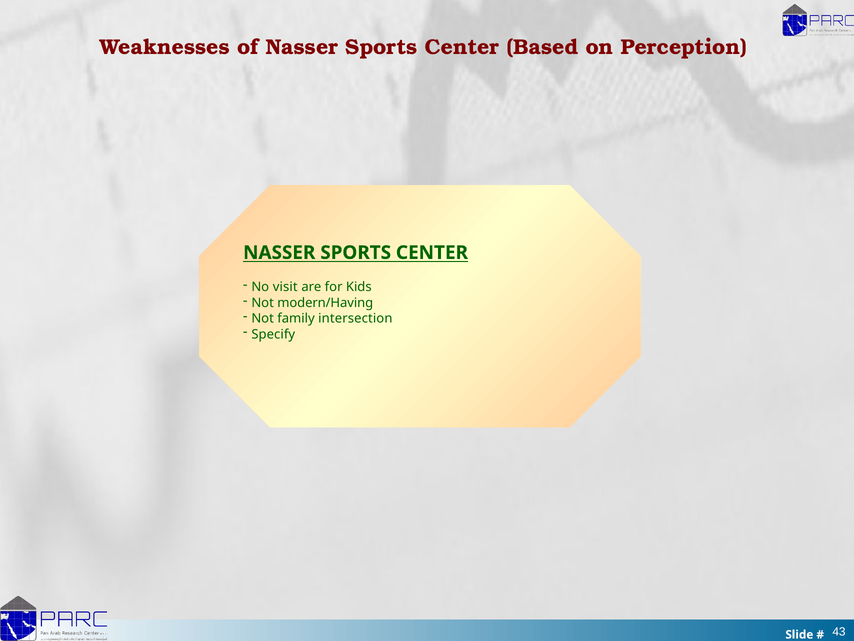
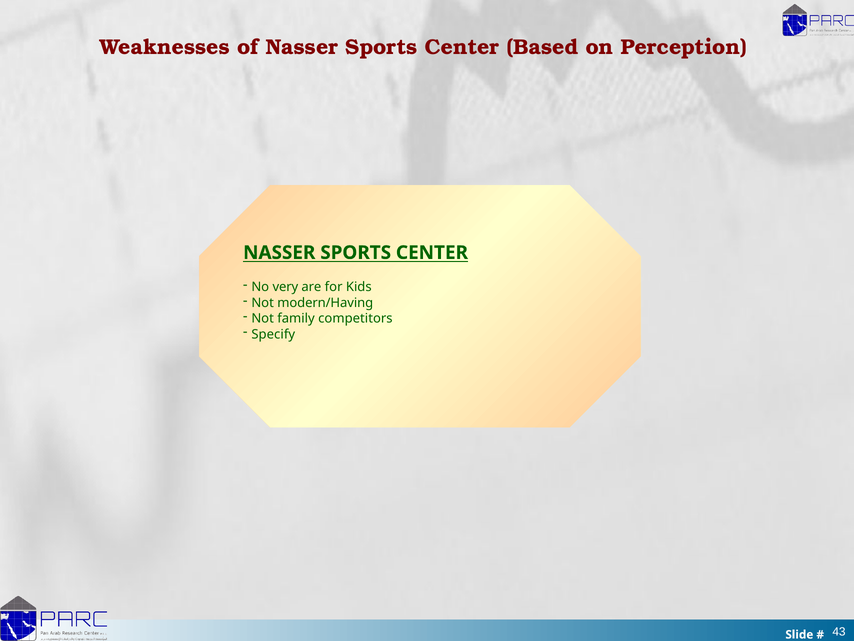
visit: visit -> very
intersection: intersection -> competitors
